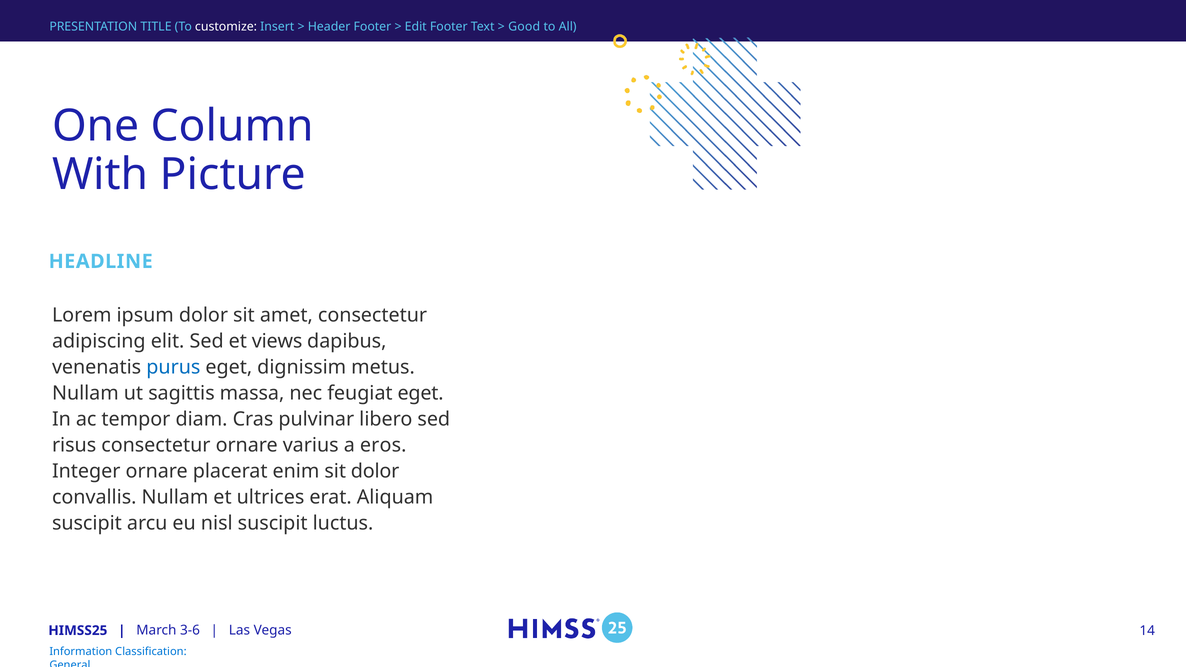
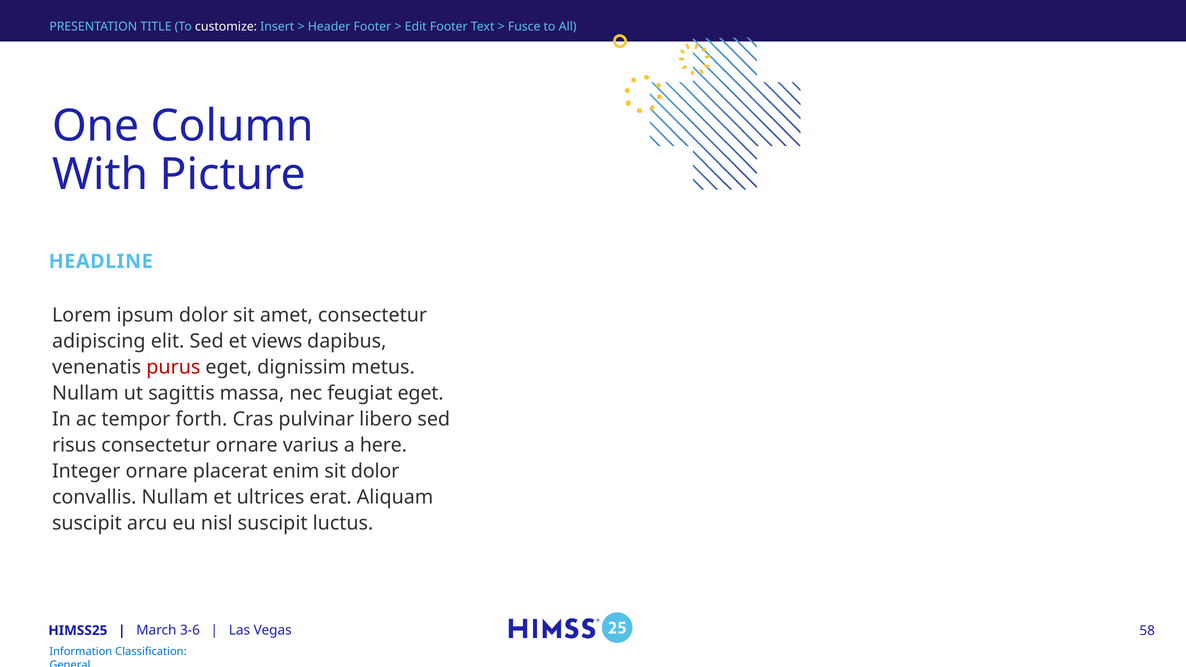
Good: Good -> Fusce
purus colour: blue -> red
diam: diam -> forth
eros: eros -> here
14: 14 -> 58
